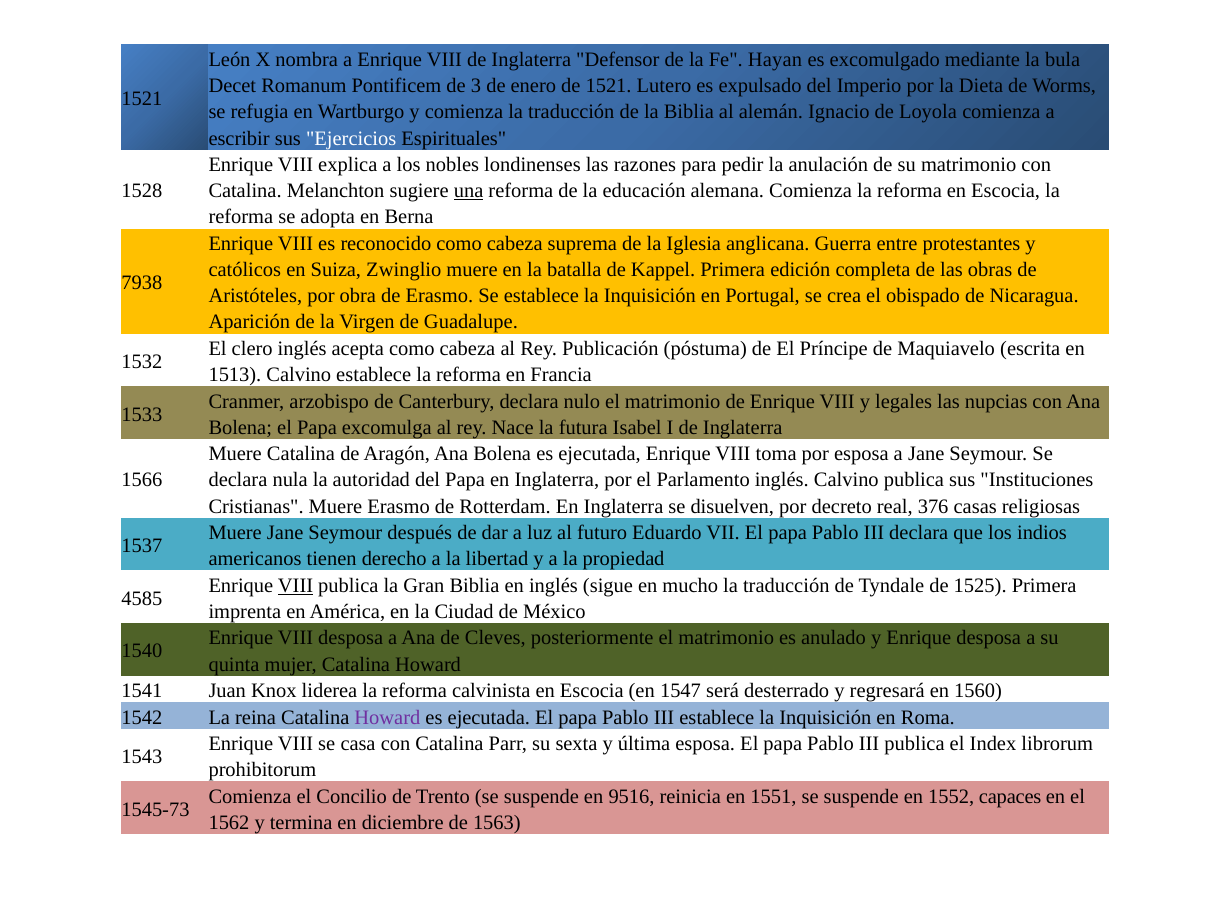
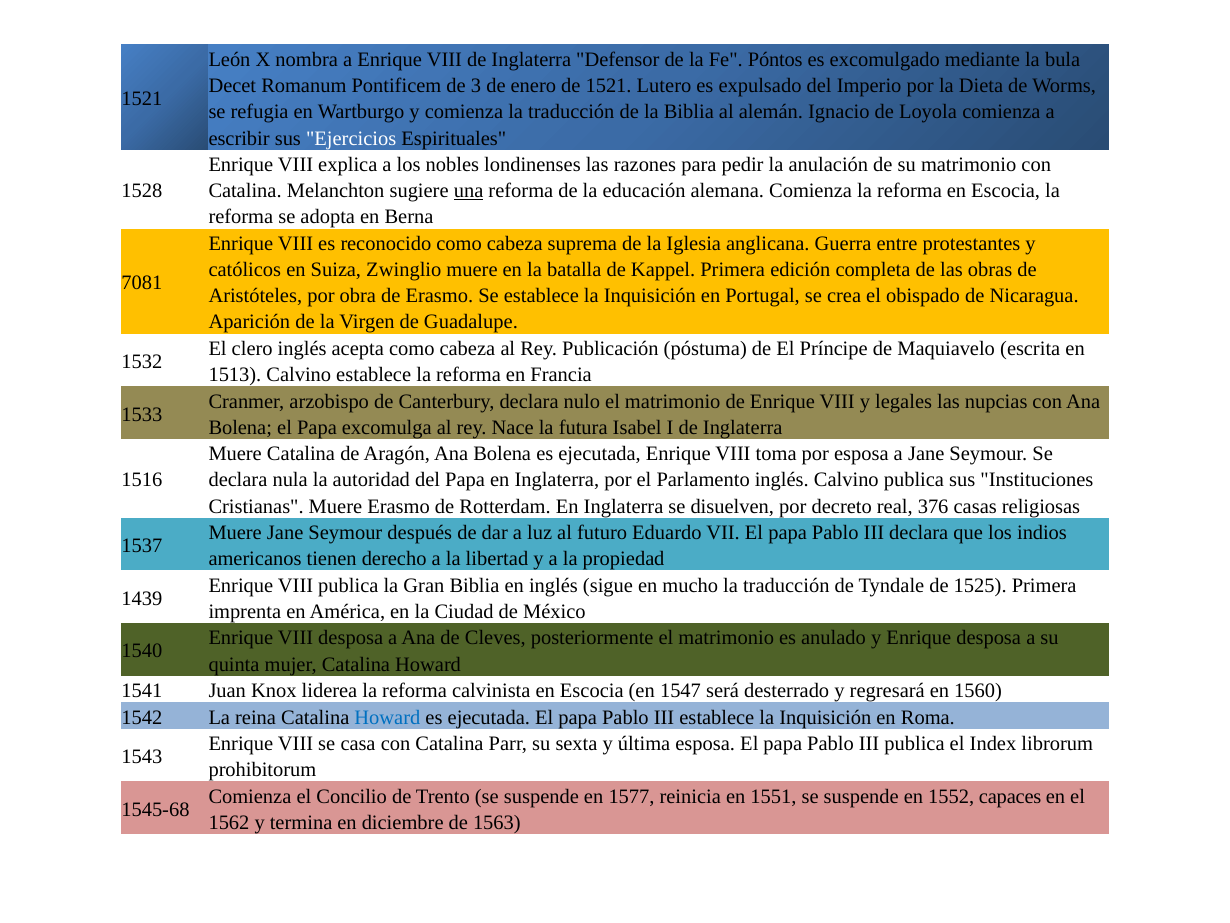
Hayan: Hayan -> Póntos
7938: 7938 -> 7081
1566: 1566 -> 1516
VIII at (296, 585) underline: present -> none
4585: 4585 -> 1439
Howard at (387, 717) colour: purple -> blue
9516: 9516 -> 1577
1545-73: 1545-73 -> 1545-68
